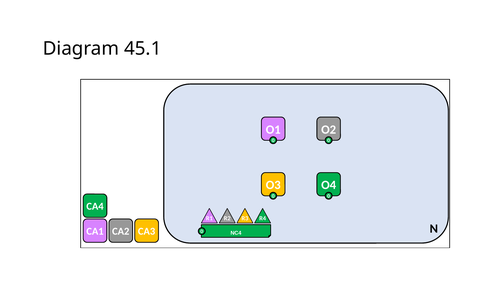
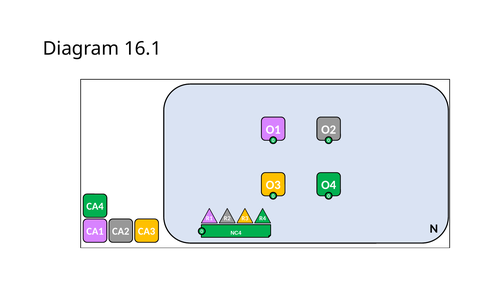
45.1: 45.1 -> 16.1
